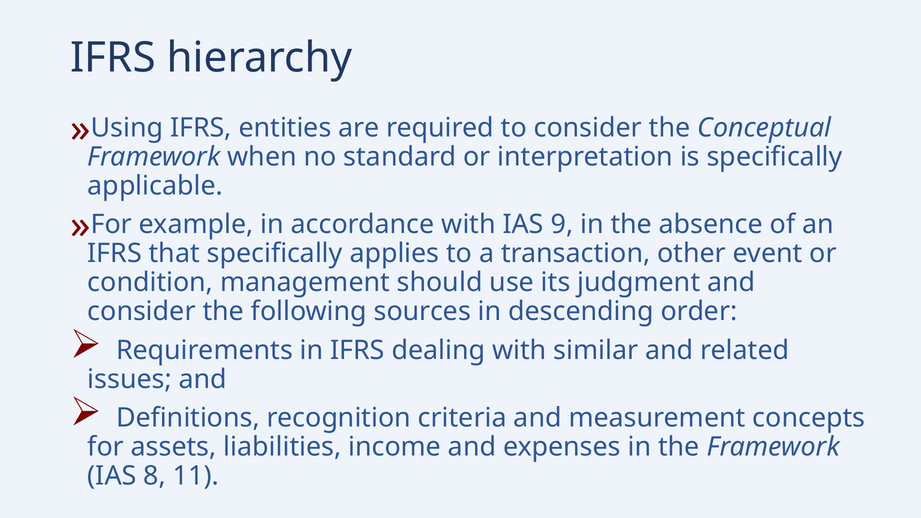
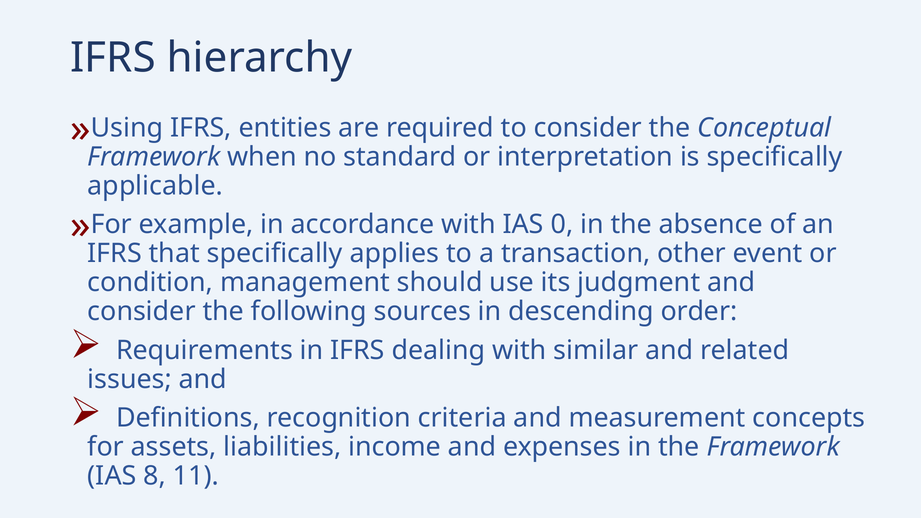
9: 9 -> 0
